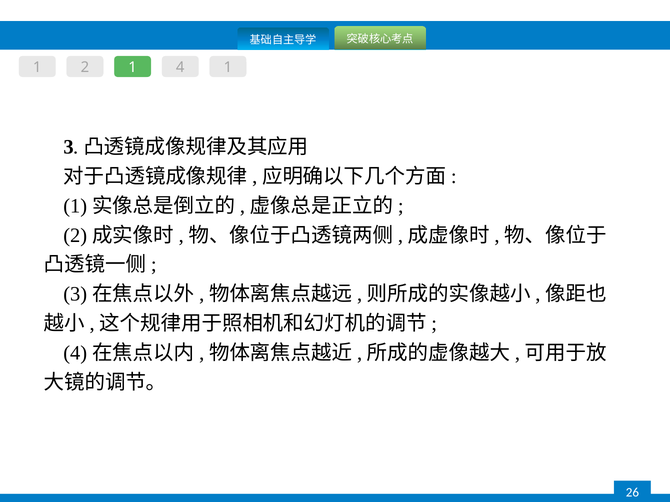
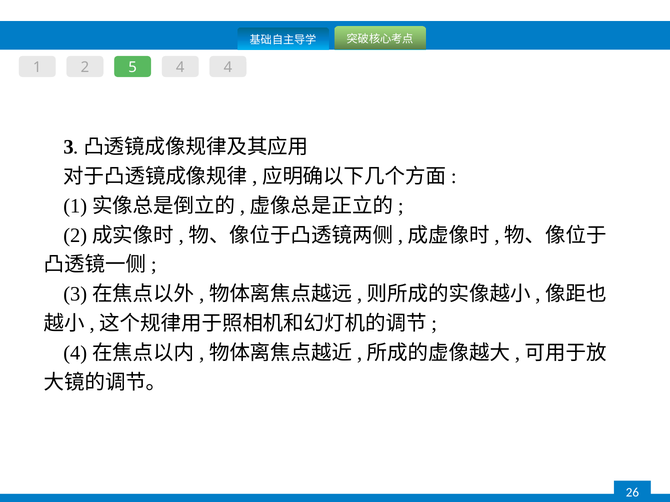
2 1: 1 -> 5
4 1: 1 -> 4
